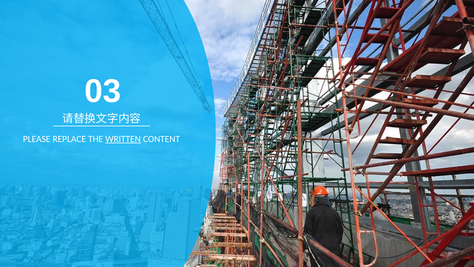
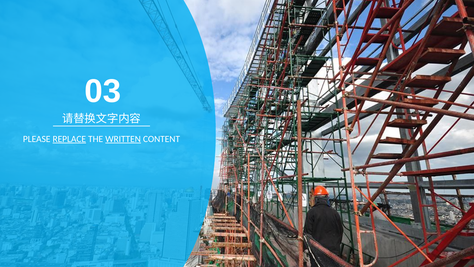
REPLACE underline: none -> present
